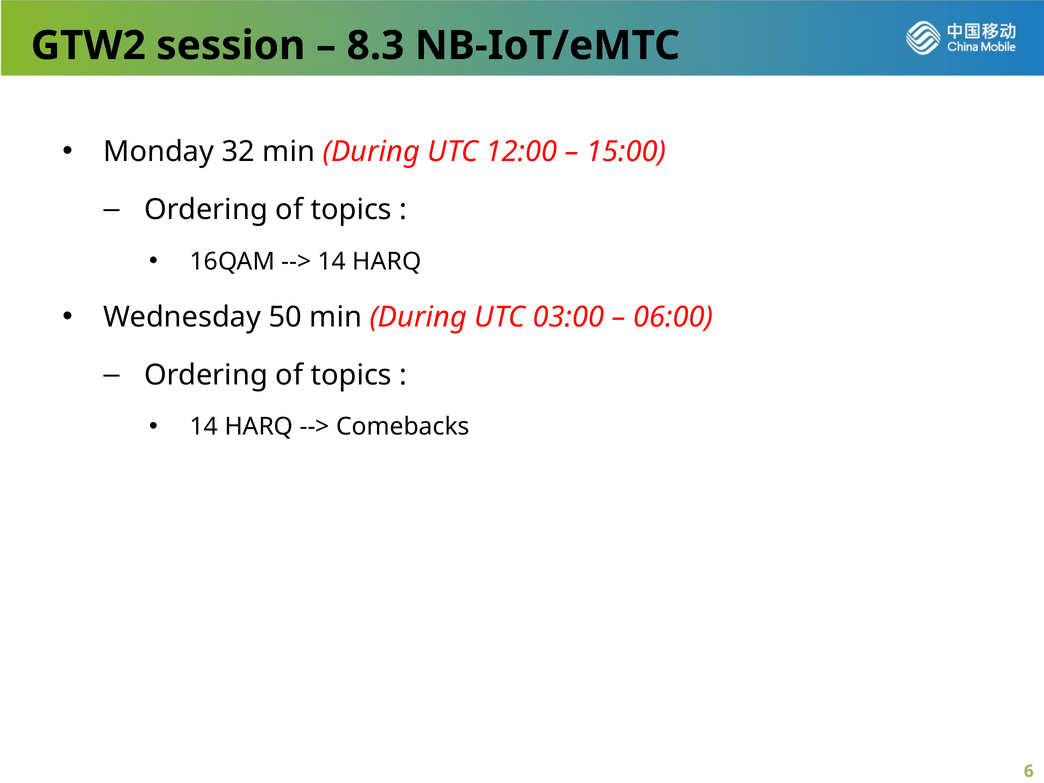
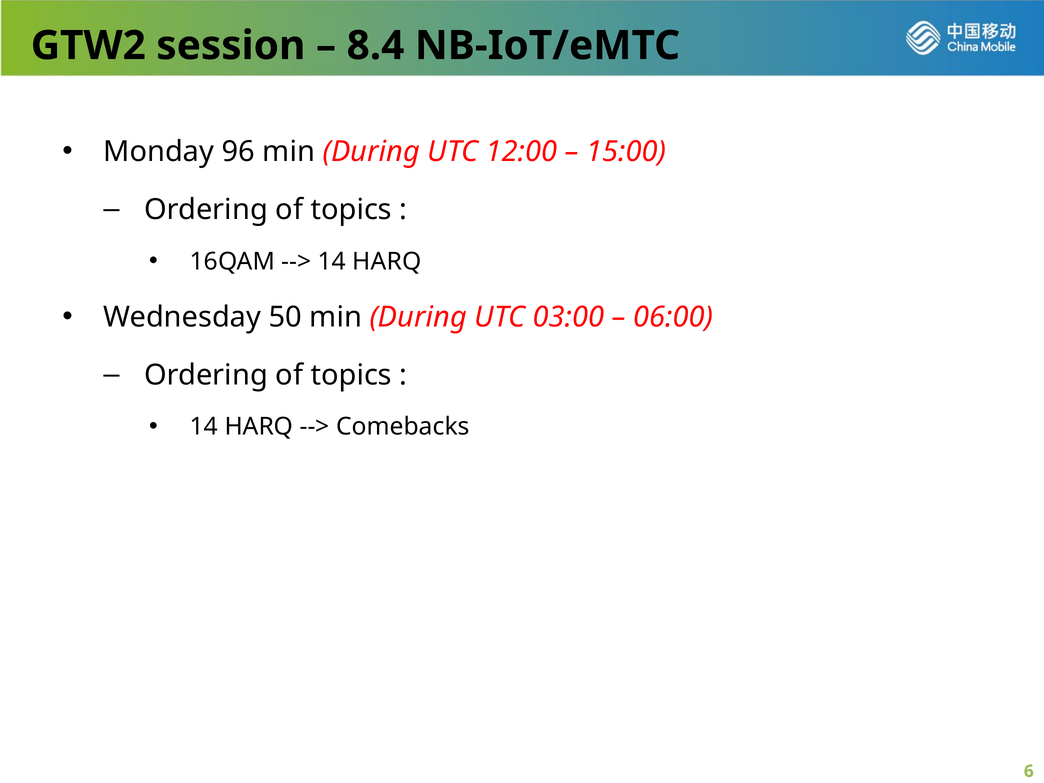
8.3: 8.3 -> 8.4
32: 32 -> 96
